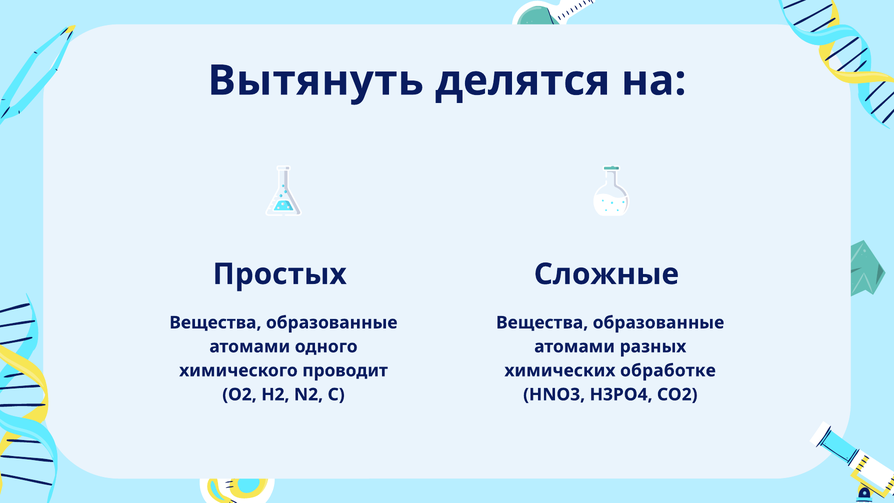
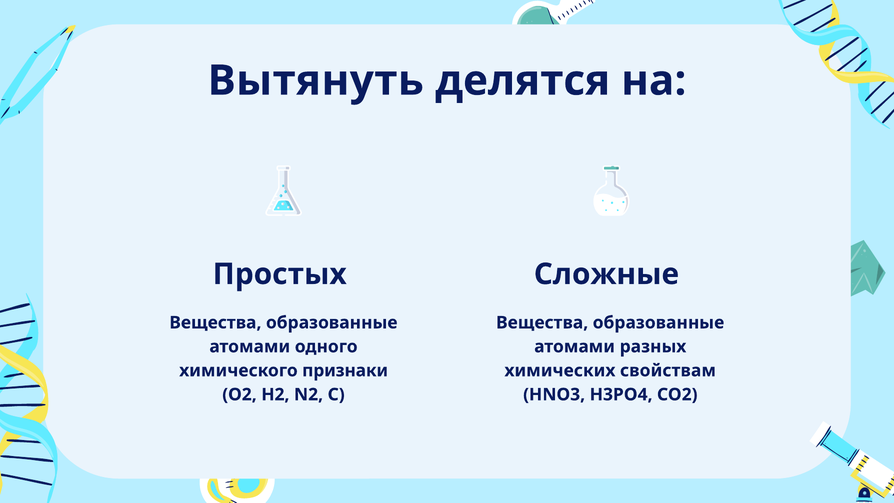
проводит: проводит -> признаки
обработке: обработке -> свойствам
